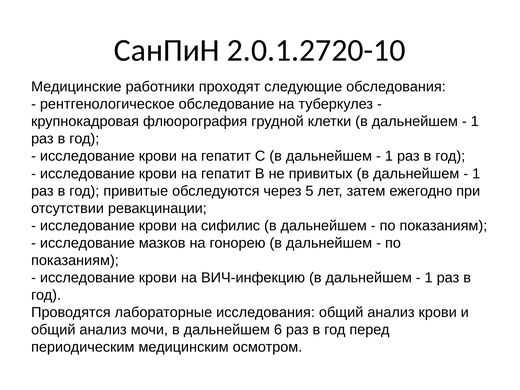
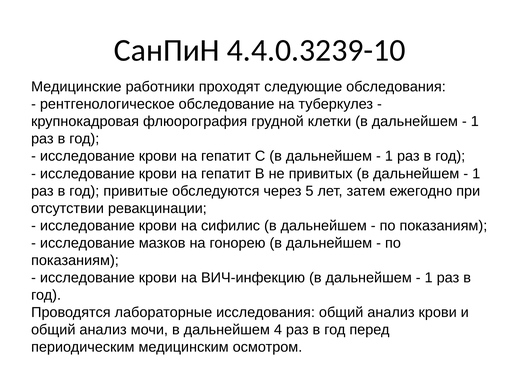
2.0.1.2720-10: 2.0.1.2720-10 -> 4.4.0.3239-10
6: 6 -> 4
